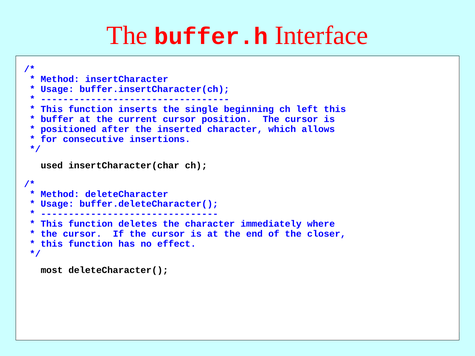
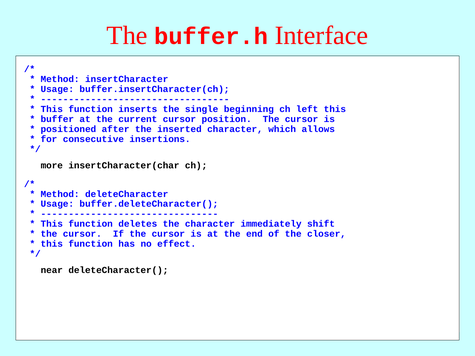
used: used -> more
where: where -> shift
most: most -> near
